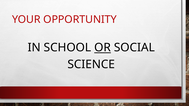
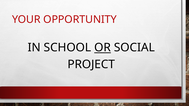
SCIENCE: SCIENCE -> PROJECT
